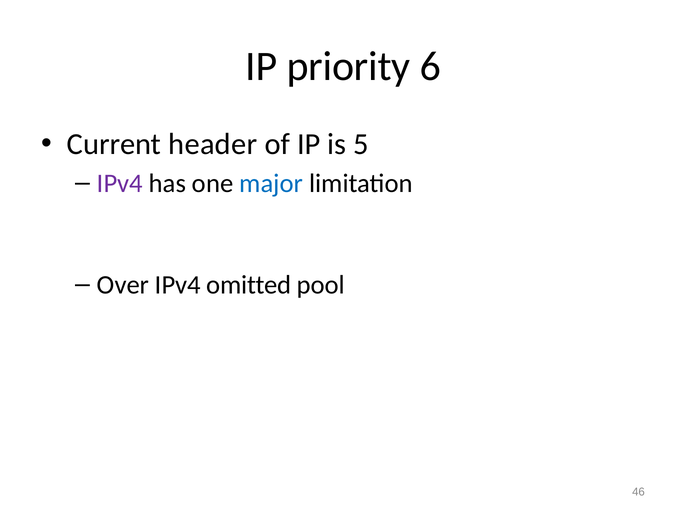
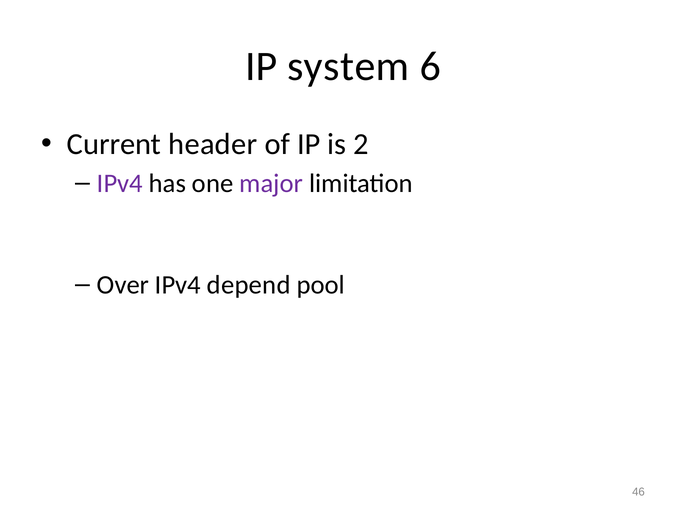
priority: priority -> system
5: 5 -> 2
major colour: blue -> purple
omitted: omitted -> depend
